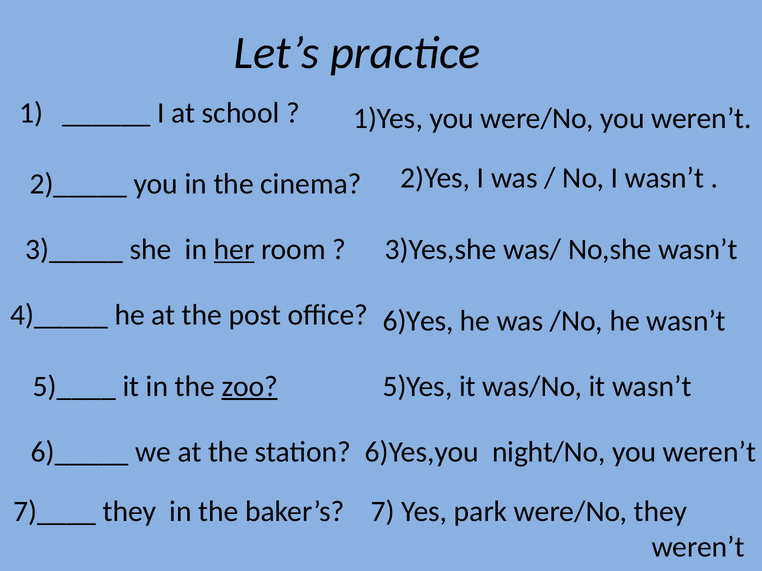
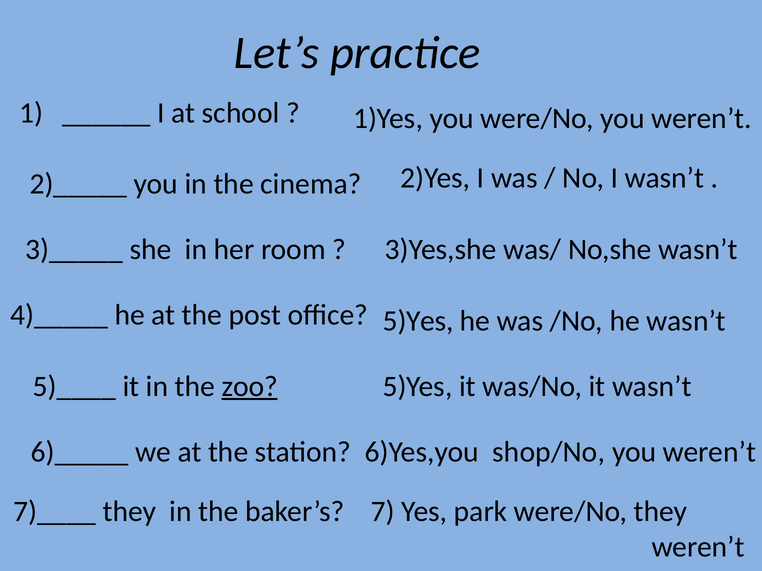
her underline: present -> none
6)Yes at (418, 321): 6)Yes -> 5)Yes
night/No: night/No -> shop/No
